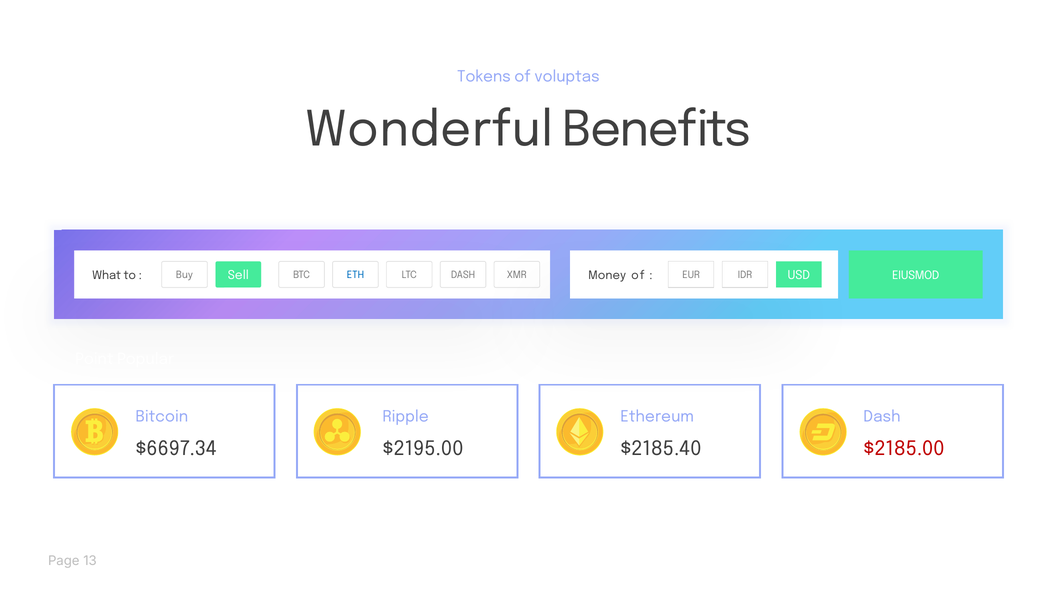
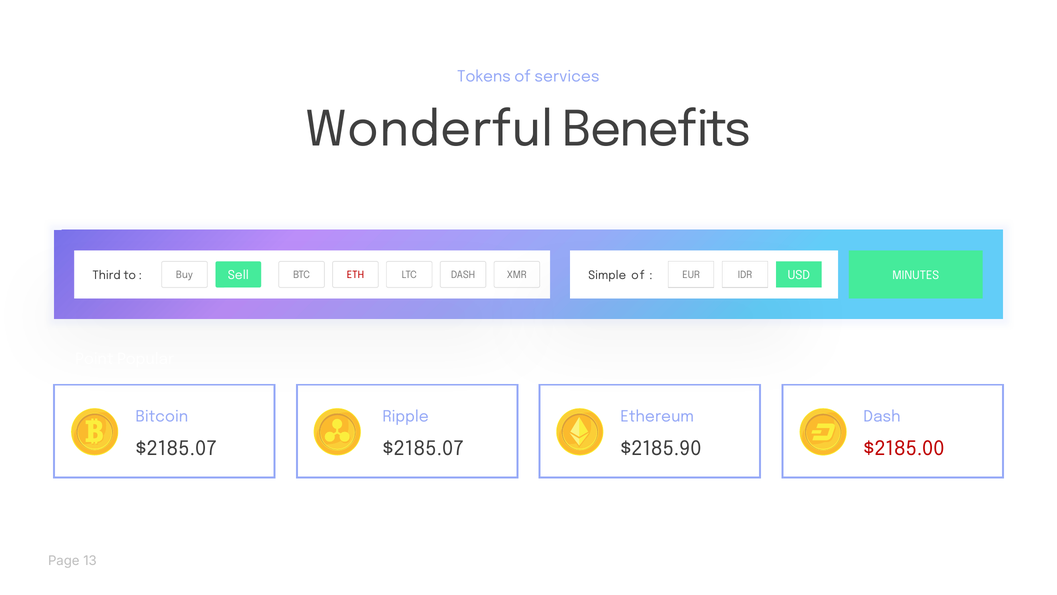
voluptas: voluptas -> services
What: What -> Third
ETH colour: blue -> red
Money: Money -> Simple
EIUSMOD: EIUSMOD -> MINUTES
$6697.34 at (176, 449): $6697.34 -> $2185.07
$2195.00 at (423, 449): $2195.00 -> $2185.07
$2185.40: $2185.40 -> $2185.90
